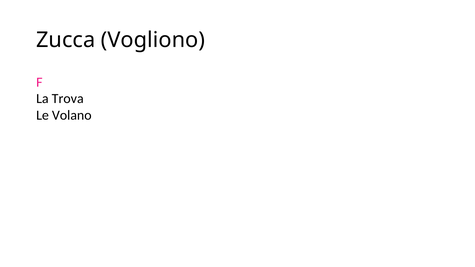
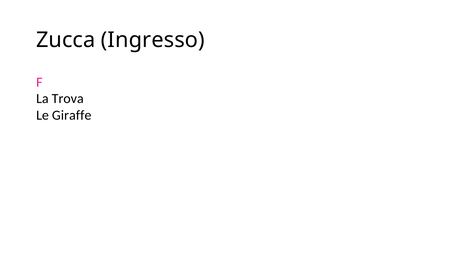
Vogliono: Vogliono -> Ingresso
Volano: Volano -> Giraffe
